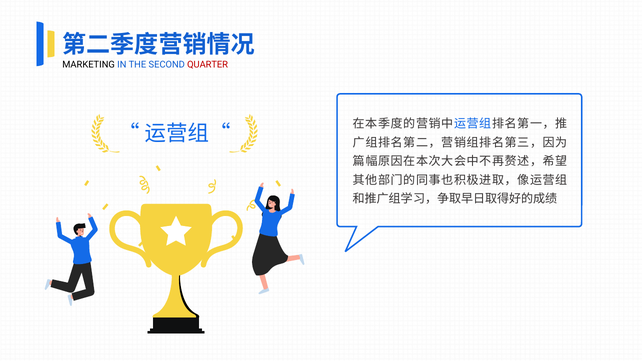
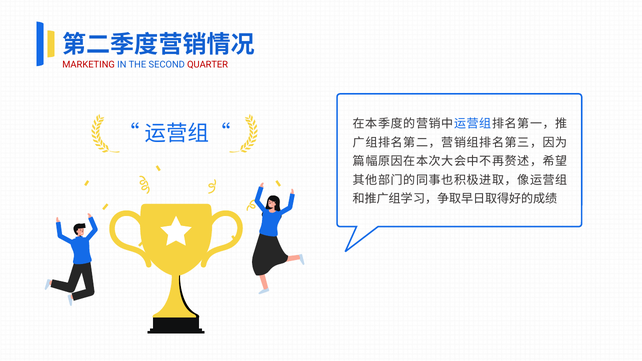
MARKETING colour: black -> red
